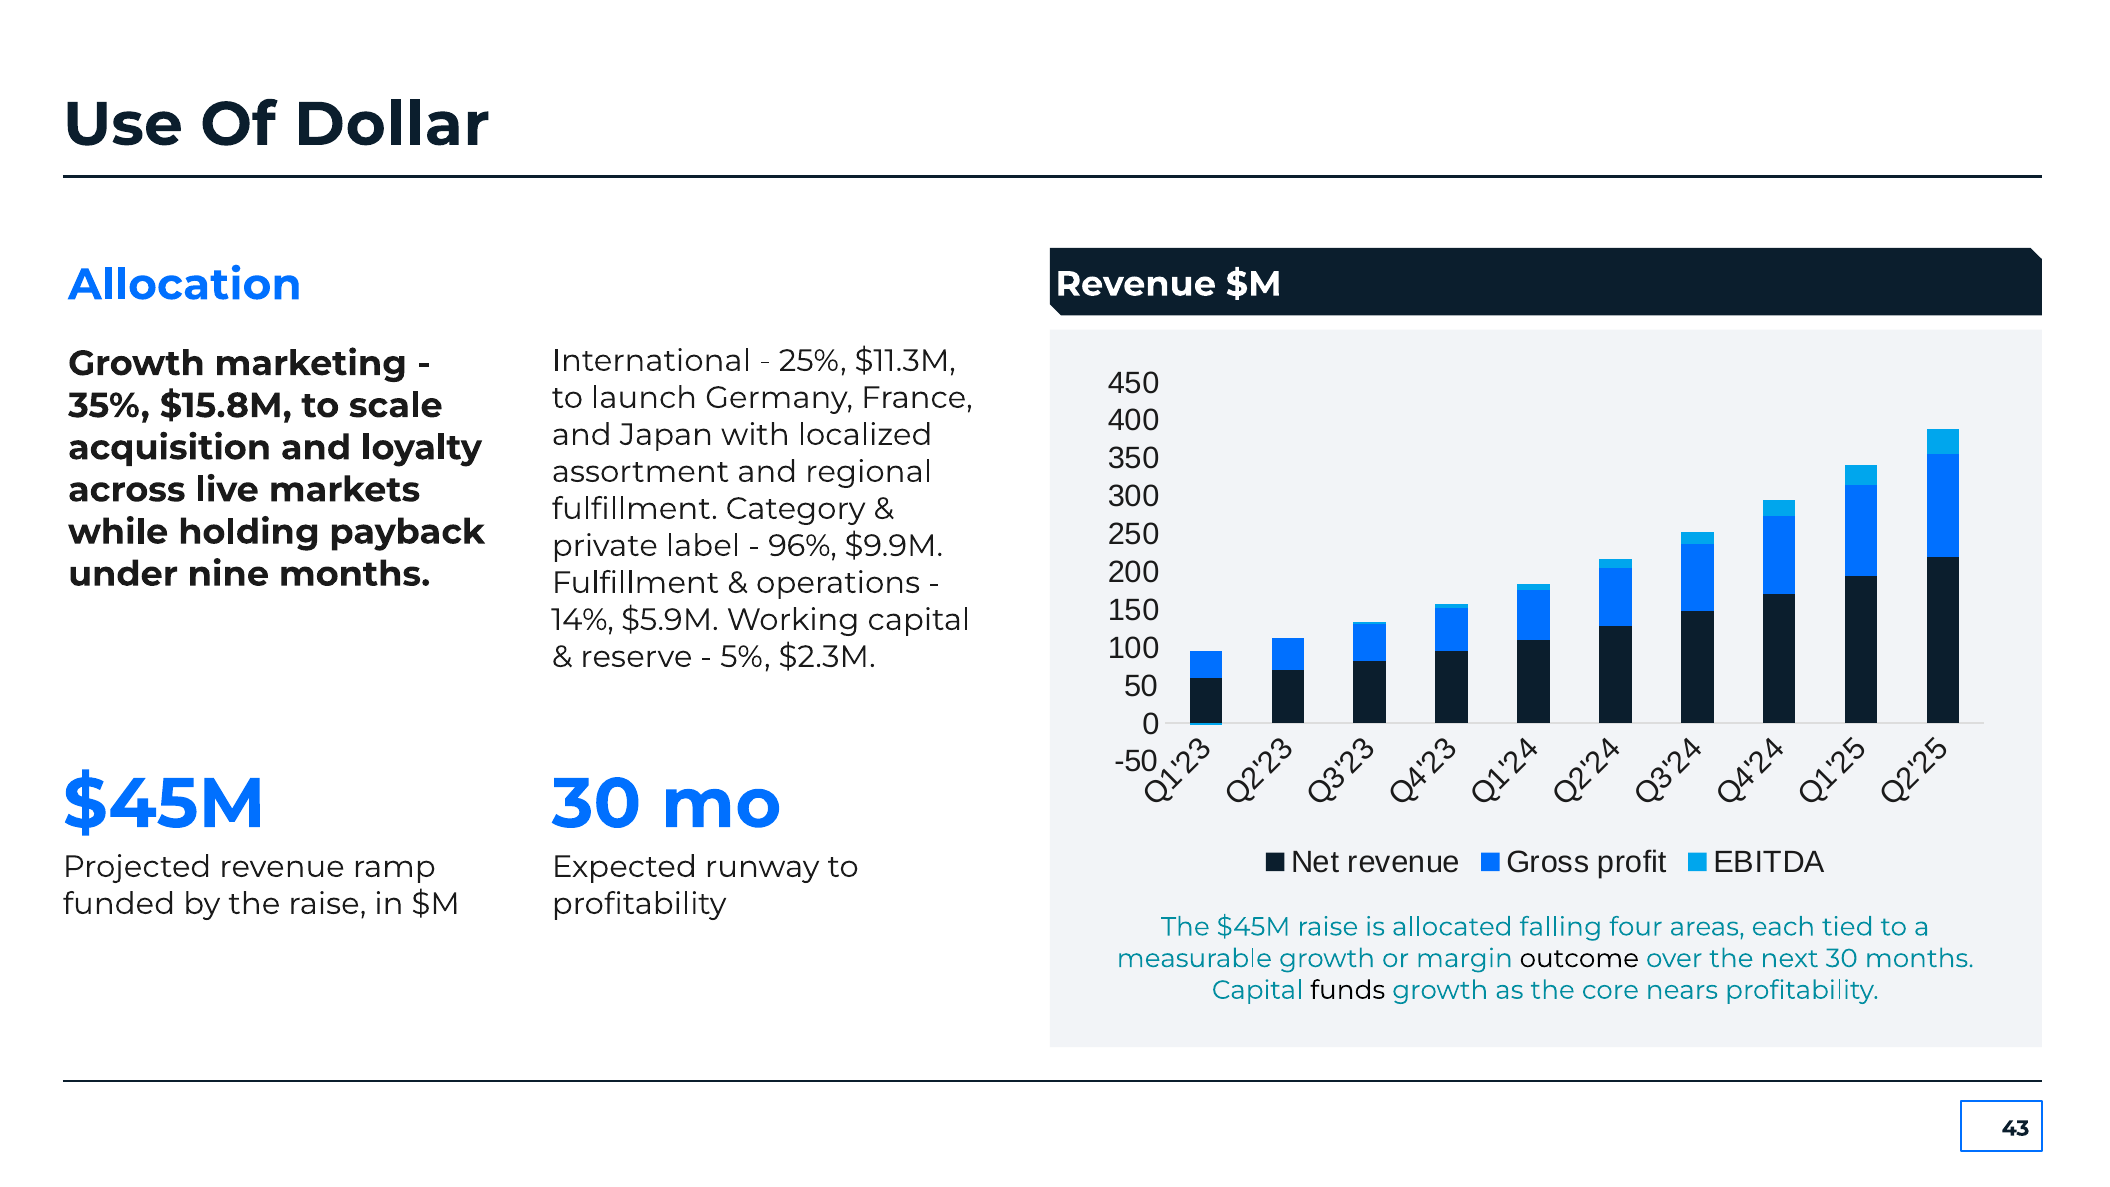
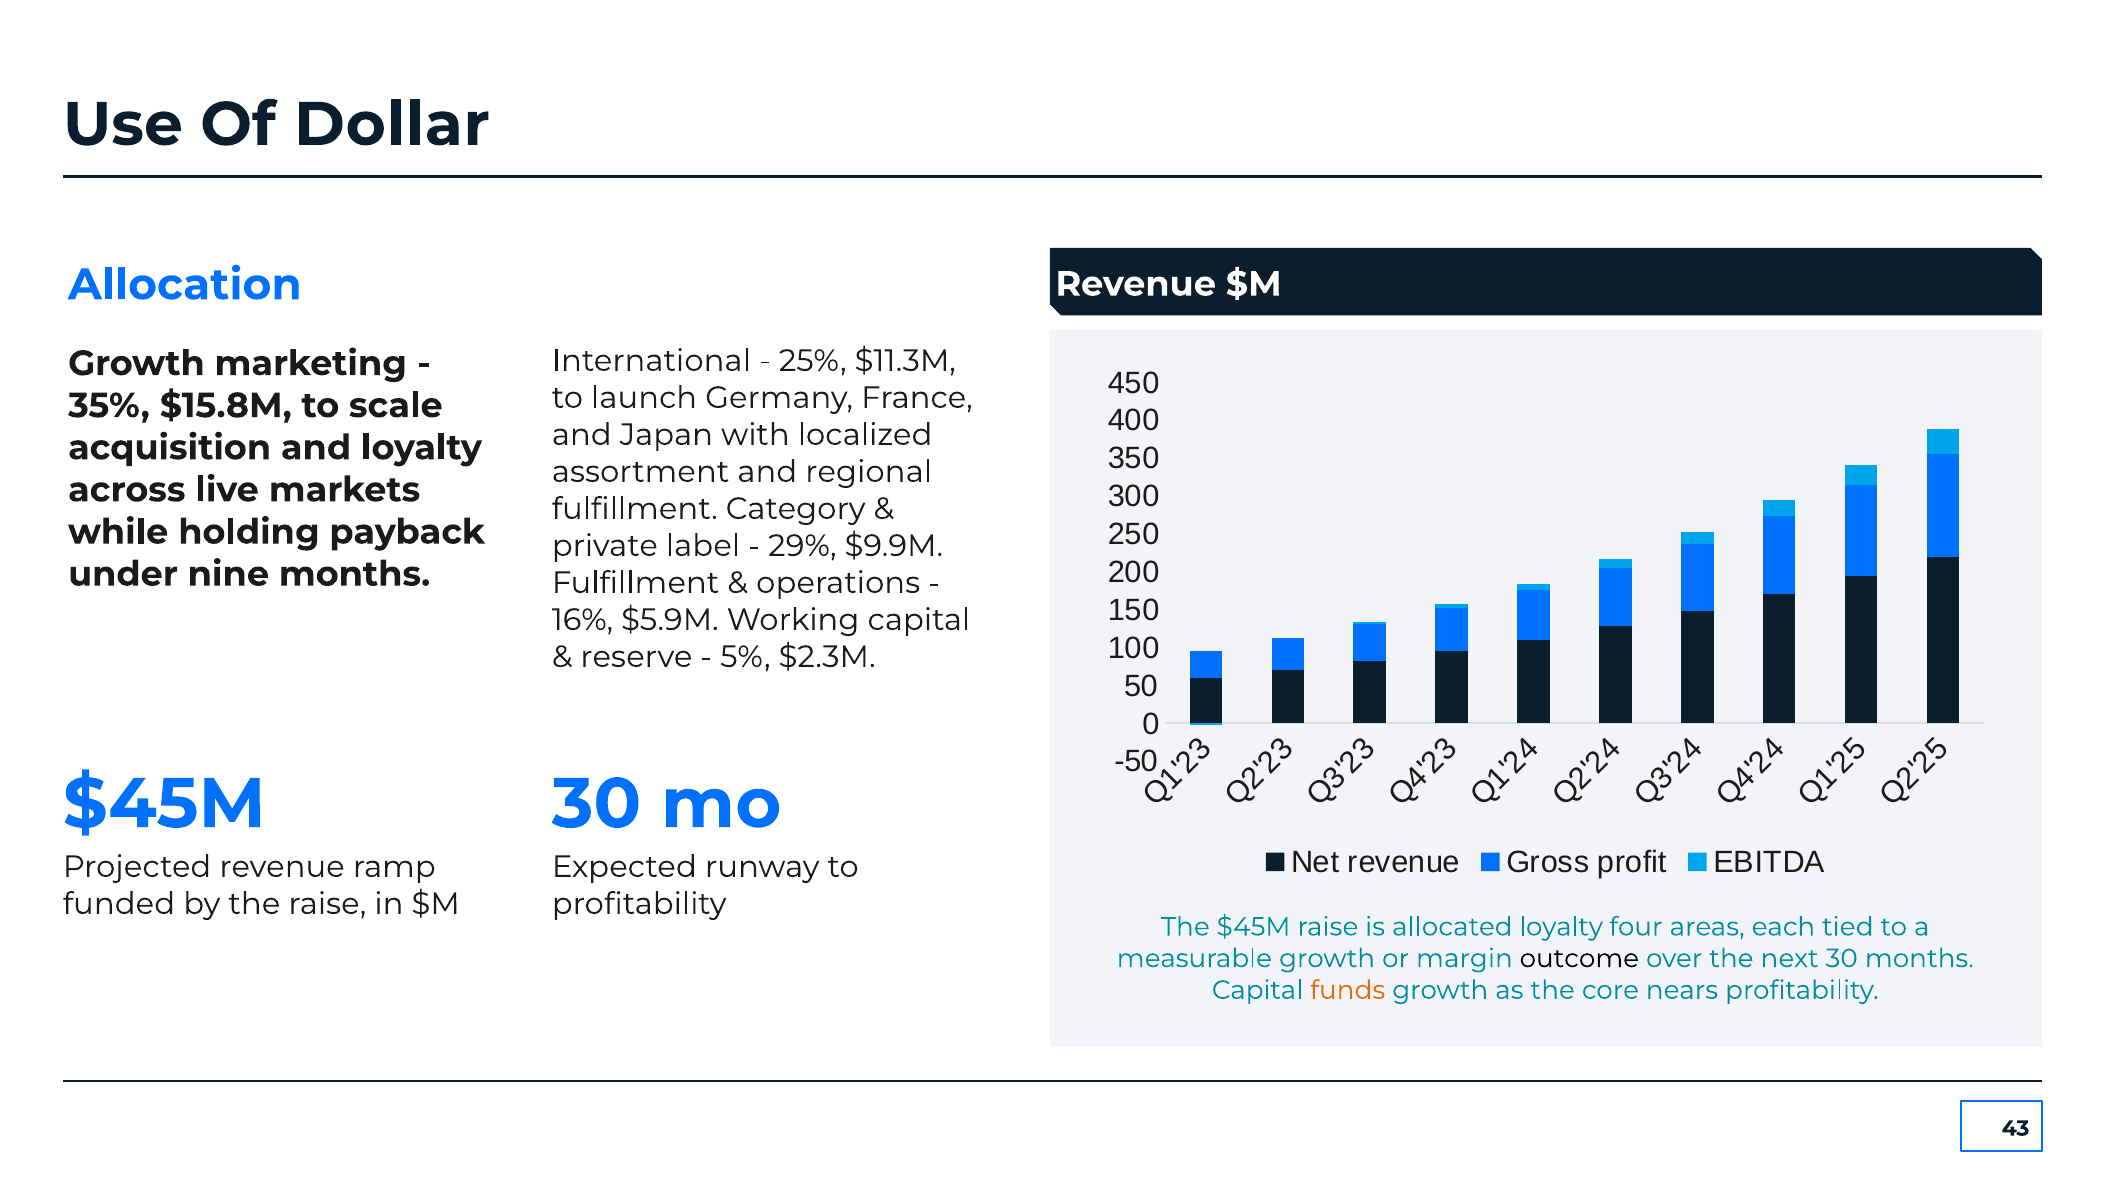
96%: 96% -> 29%
14%: 14% -> 16%
allocated falling: falling -> loyalty
funds colour: black -> orange
